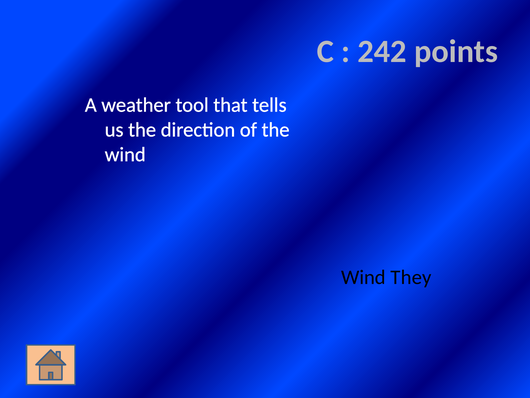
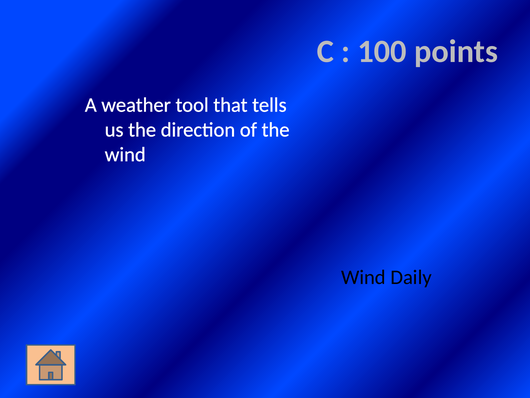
242: 242 -> 100
They: They -> Daily
